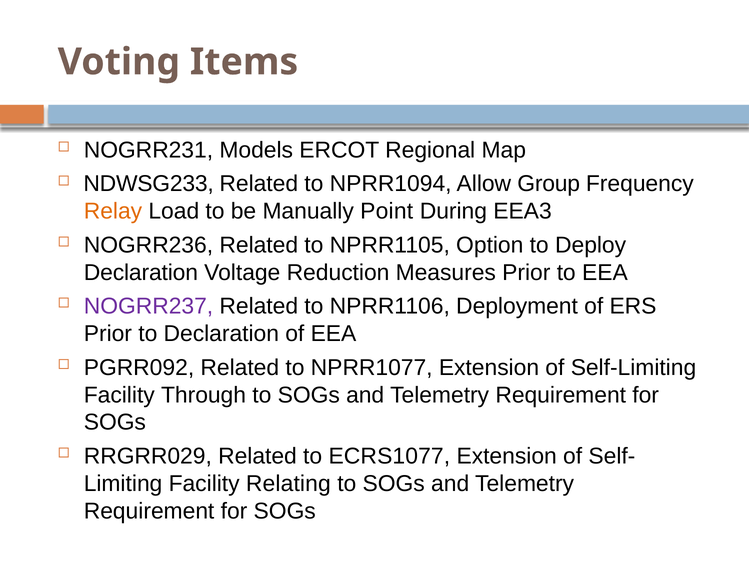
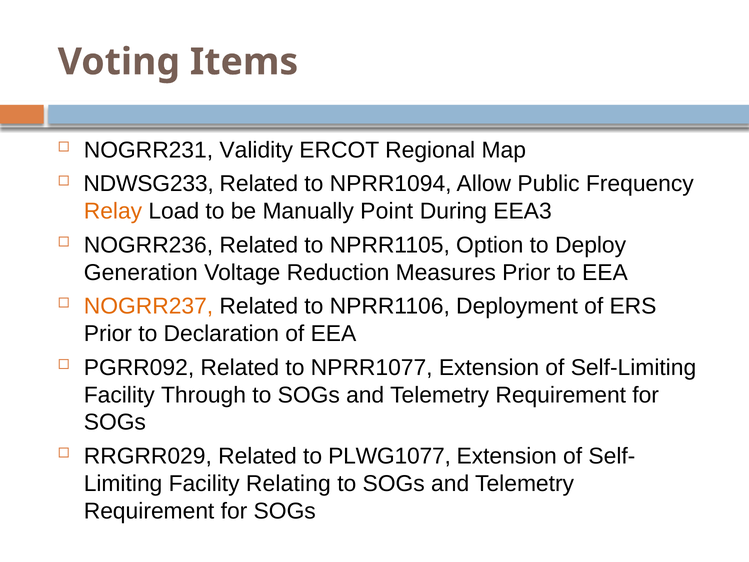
Models: Models -> Validity
Group: Group -> Public
Declaration at (141, 272): Declaration -> Generation
NOGRR237 colour: purple -> orange
ECRS1077: ECRS1077 -> PLWG1077
